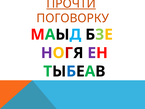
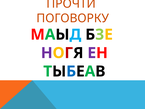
ПРОЧТИ underline: present -> none
